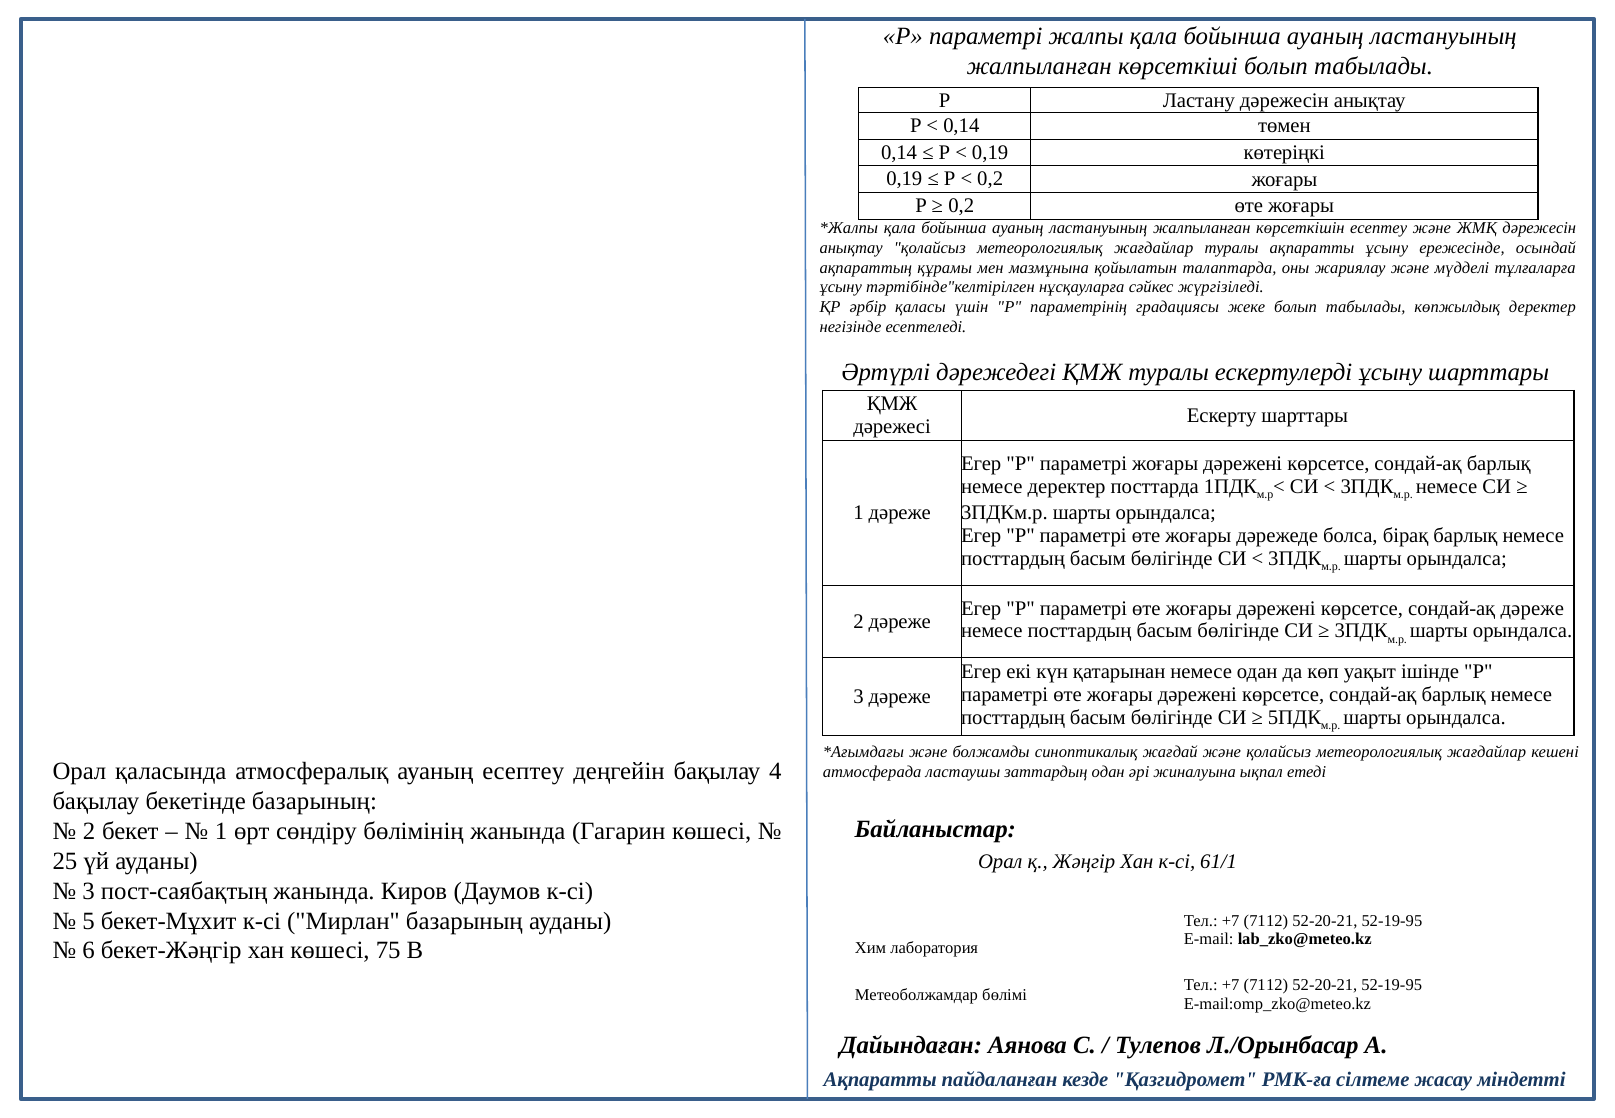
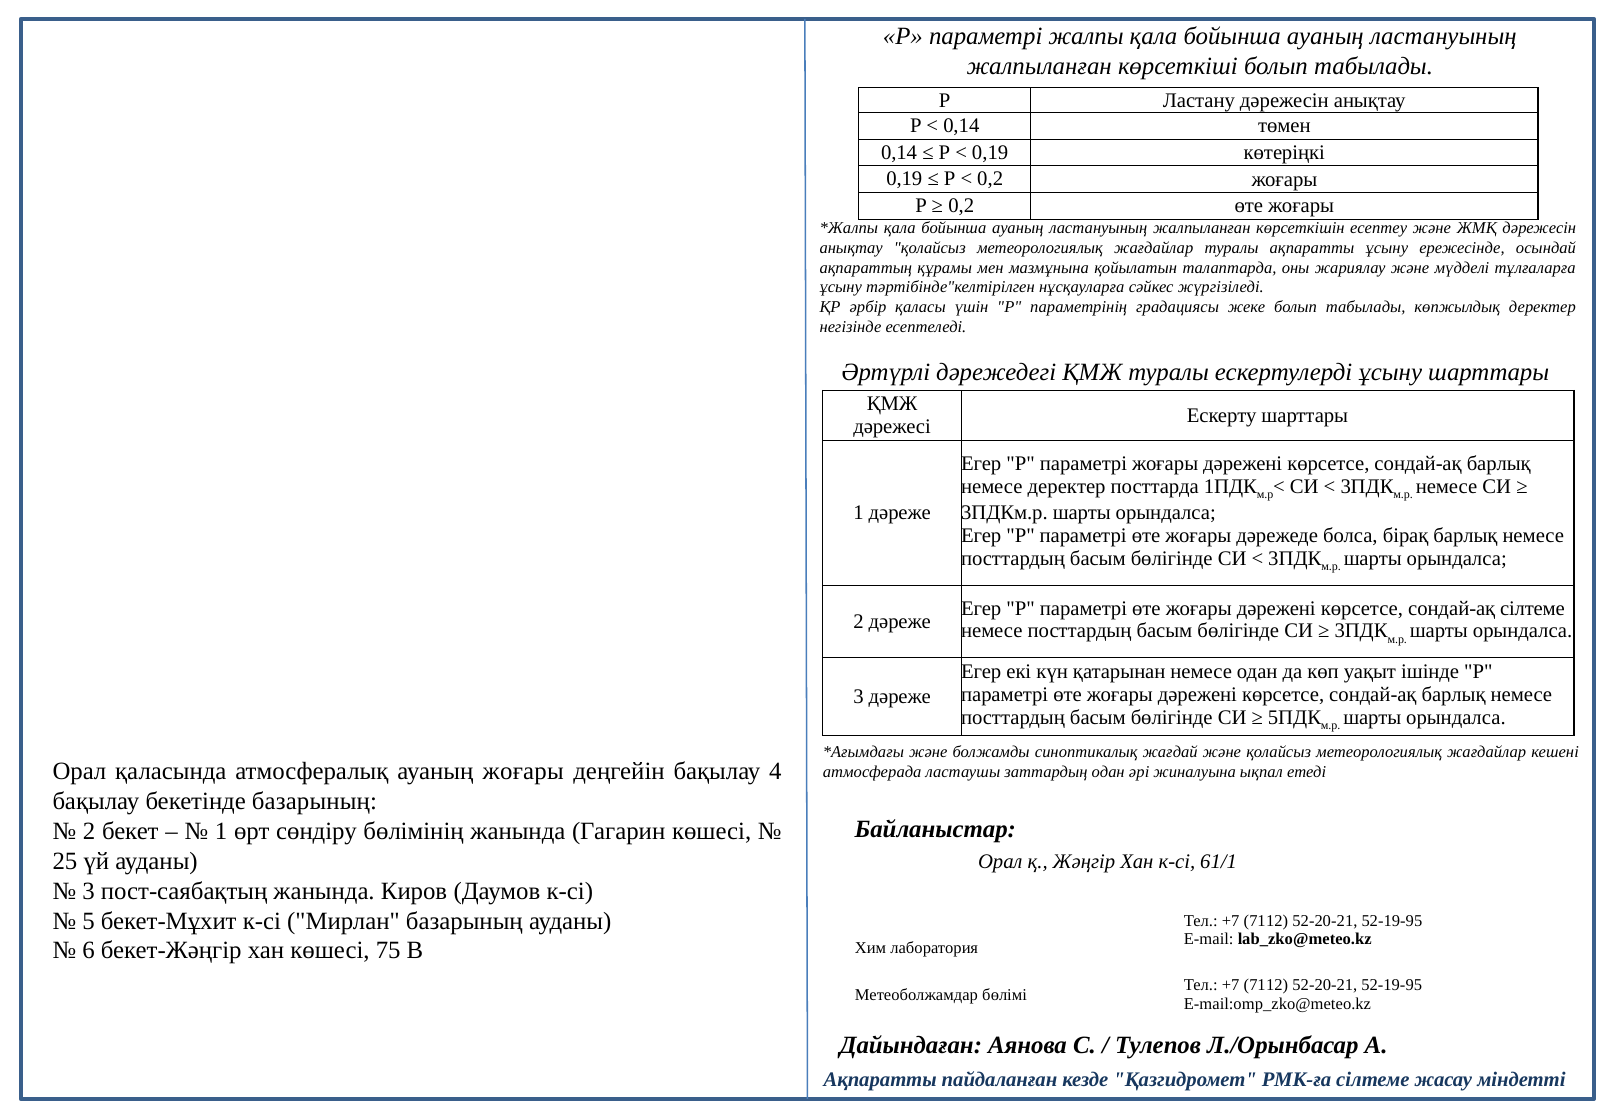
сондай-ақ дәреже: дәреже -> сілтеме
ауаның есептеу: есептеу -> жоғары
